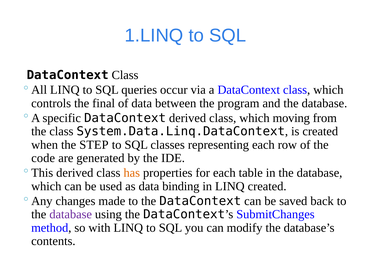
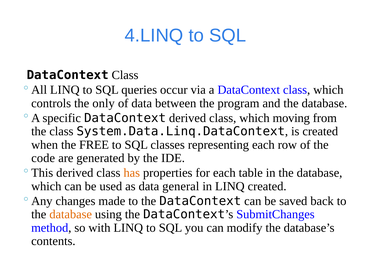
1.LINQ: 1.LINQ -> 4.LINQ
final: final -> only
STEP: STEP -> FREE
binding: binding -> general
database at (71, 215) colour: purple -> orange
